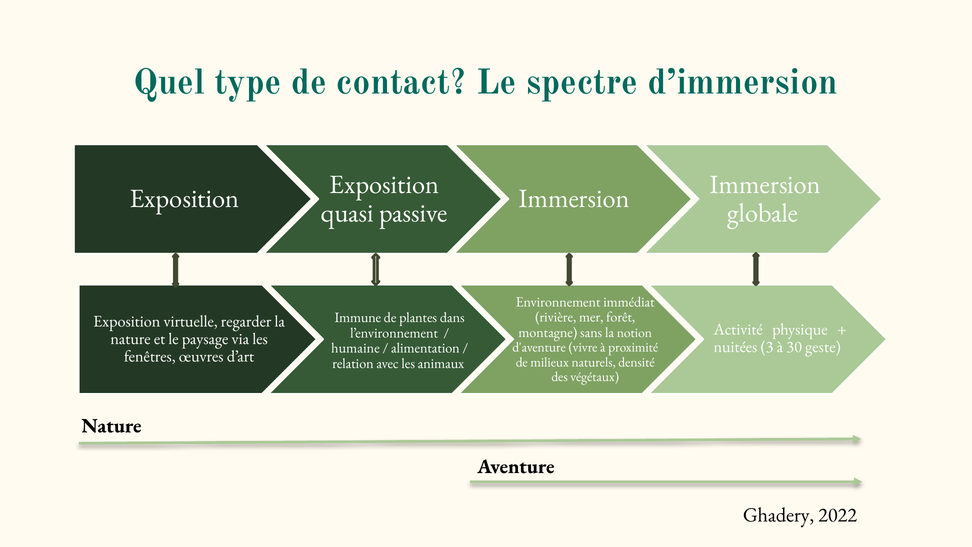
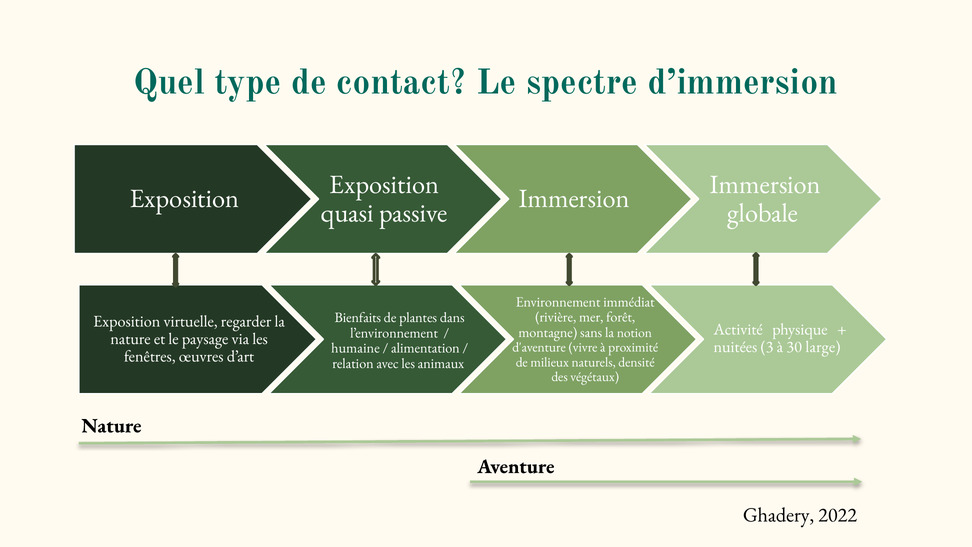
Immune: Immune -> Bienfaits
geste: geste -> large
